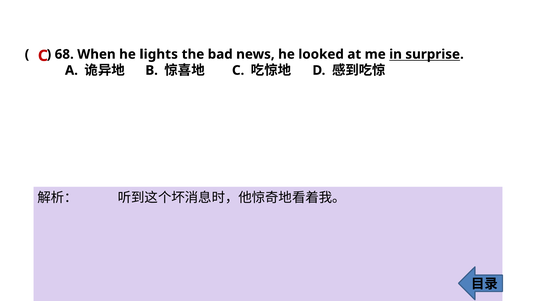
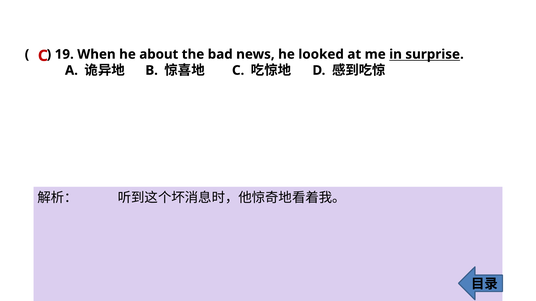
68: 68 -> 19
lights: lights -> about
